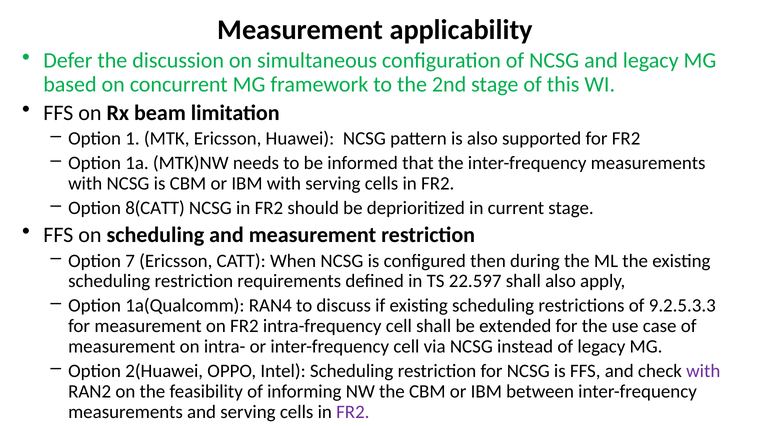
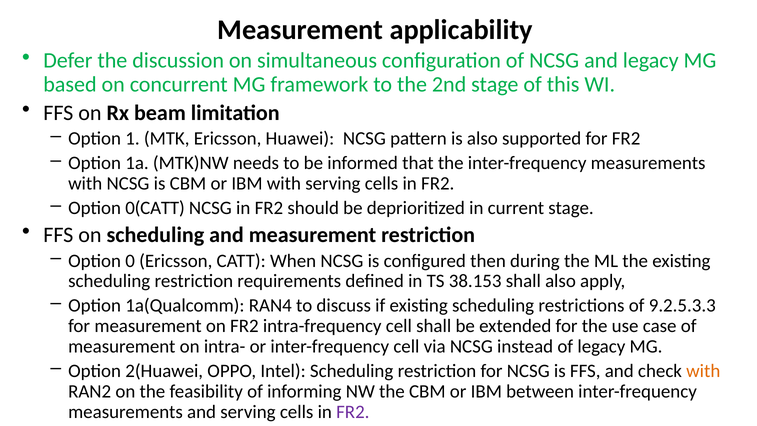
8(CATT: 8(CATT -> 0(CATT
7: 7 -> 0
22.597: 22.597 -> 38.153
with at (703, 371) colour: purple -> orange
